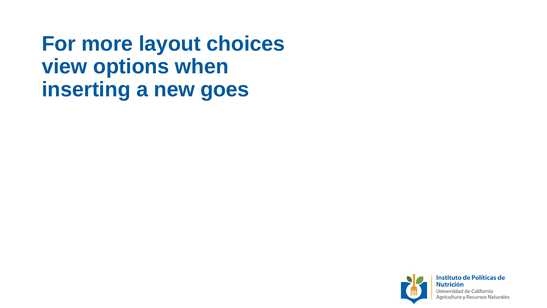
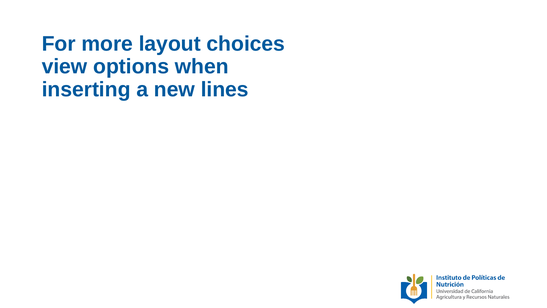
goes: goes -> lines
